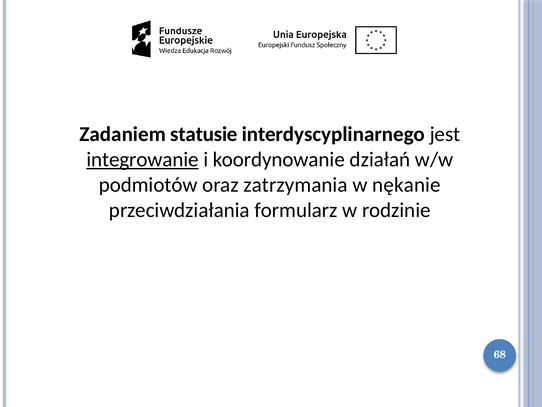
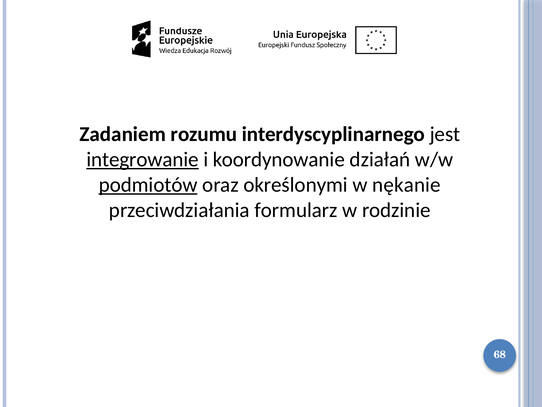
statusie: statusie -> rozumu
podmiotów underline: none -> present
zatrzymania: zatrzymania -> określonymi
